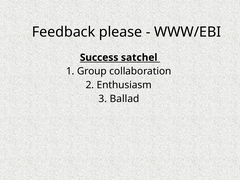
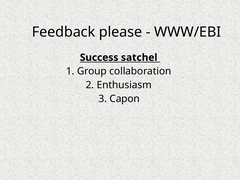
Ballad: Ballad -> Capon
